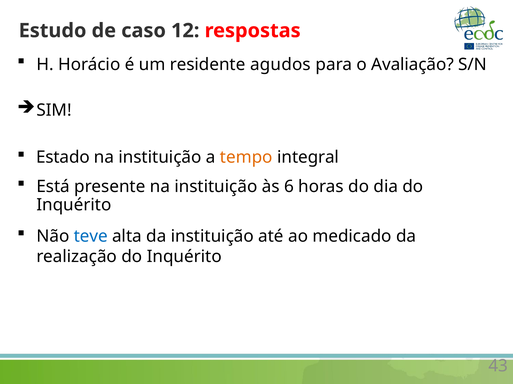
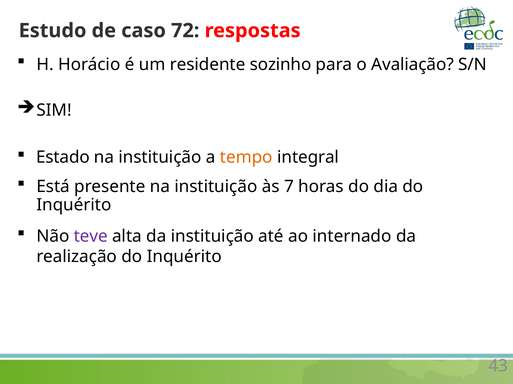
12: 12 -> 72
agudos: agudos -> sozinho
6: 6 -> 7
teve colour: blue -> purple
medicado: medicado -> internado
